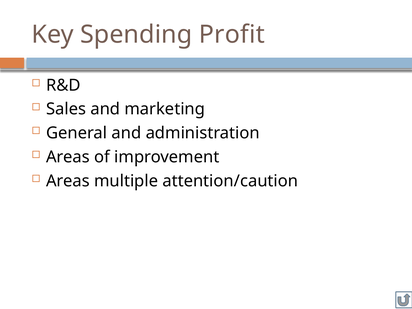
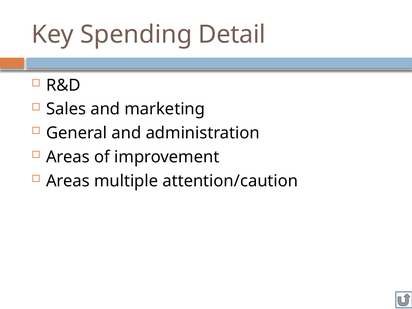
Profit: Profit -> Detail
